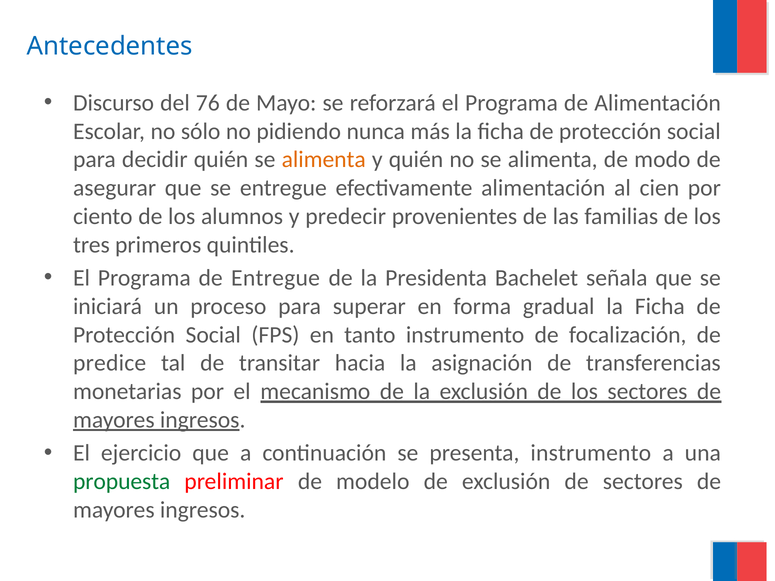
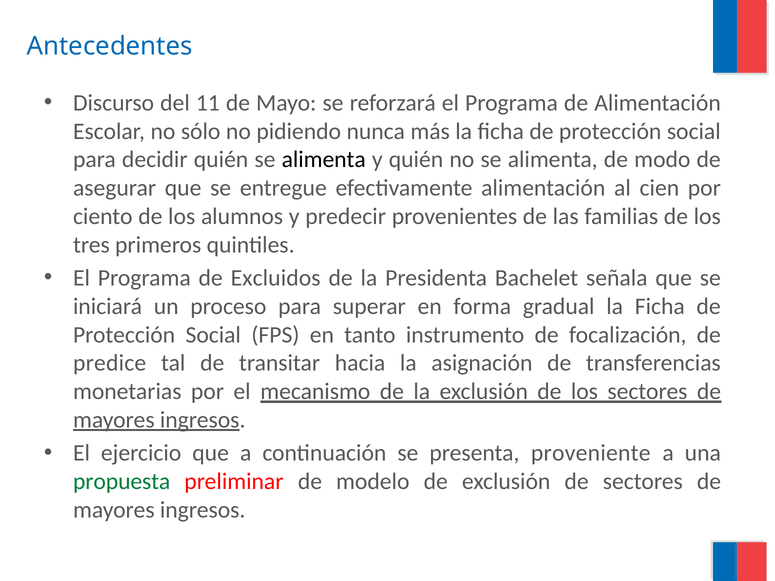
76: 76 -> 11
alimenta at (324, 160) colour: orange -> black
de Entregue: Entregue -> Excluidos
presenta instrumento: instrumento -> proveniente
